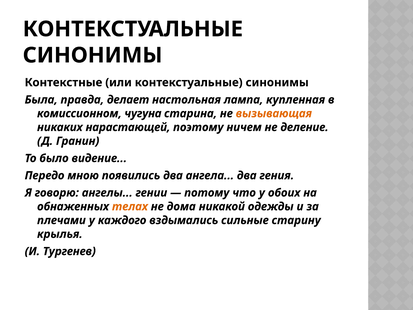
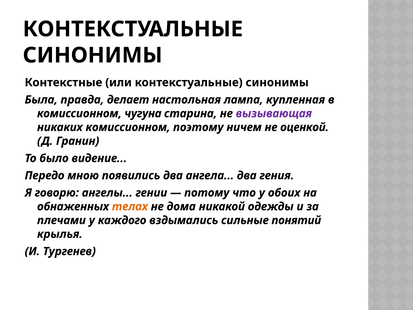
вызывающая colour: orange -> purple
никаких нарастающей: нарастающей -> комиссионном
деление: деление -> оценкой
старину: старину -> понятий
